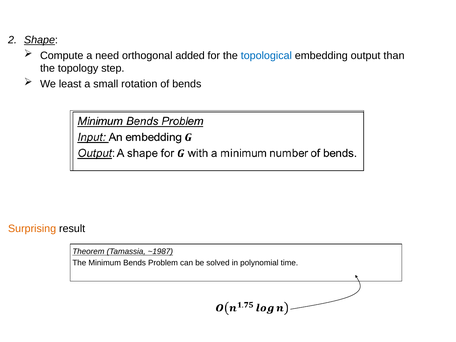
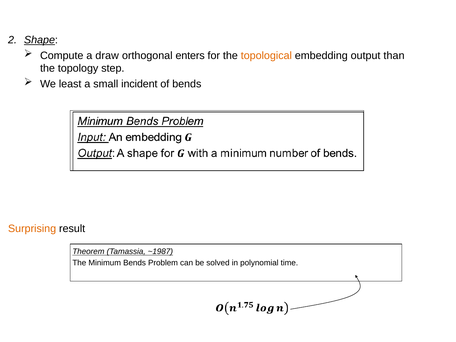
need: need -> draw
added: added -> enters
topological colour: blue -> orange
rotation: rotation -> incident
